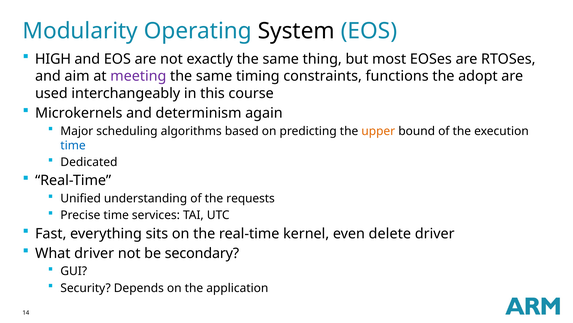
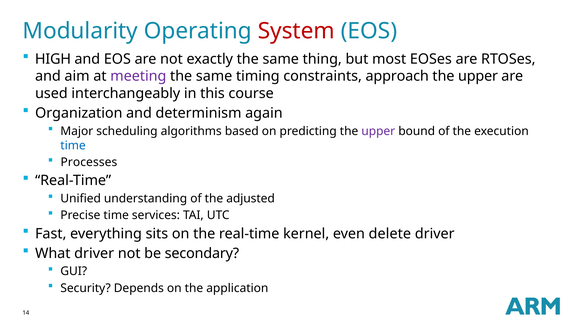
System colour: black -> red
functions: functions -> approach
adopt at (478, 76): adopt -> upper
Microkernels: Microkernels -> Organization
upper at (378, 131) colour: orange -> purple
Dedicated: Dedicated -> Processes
requests: requests -> adjusted
